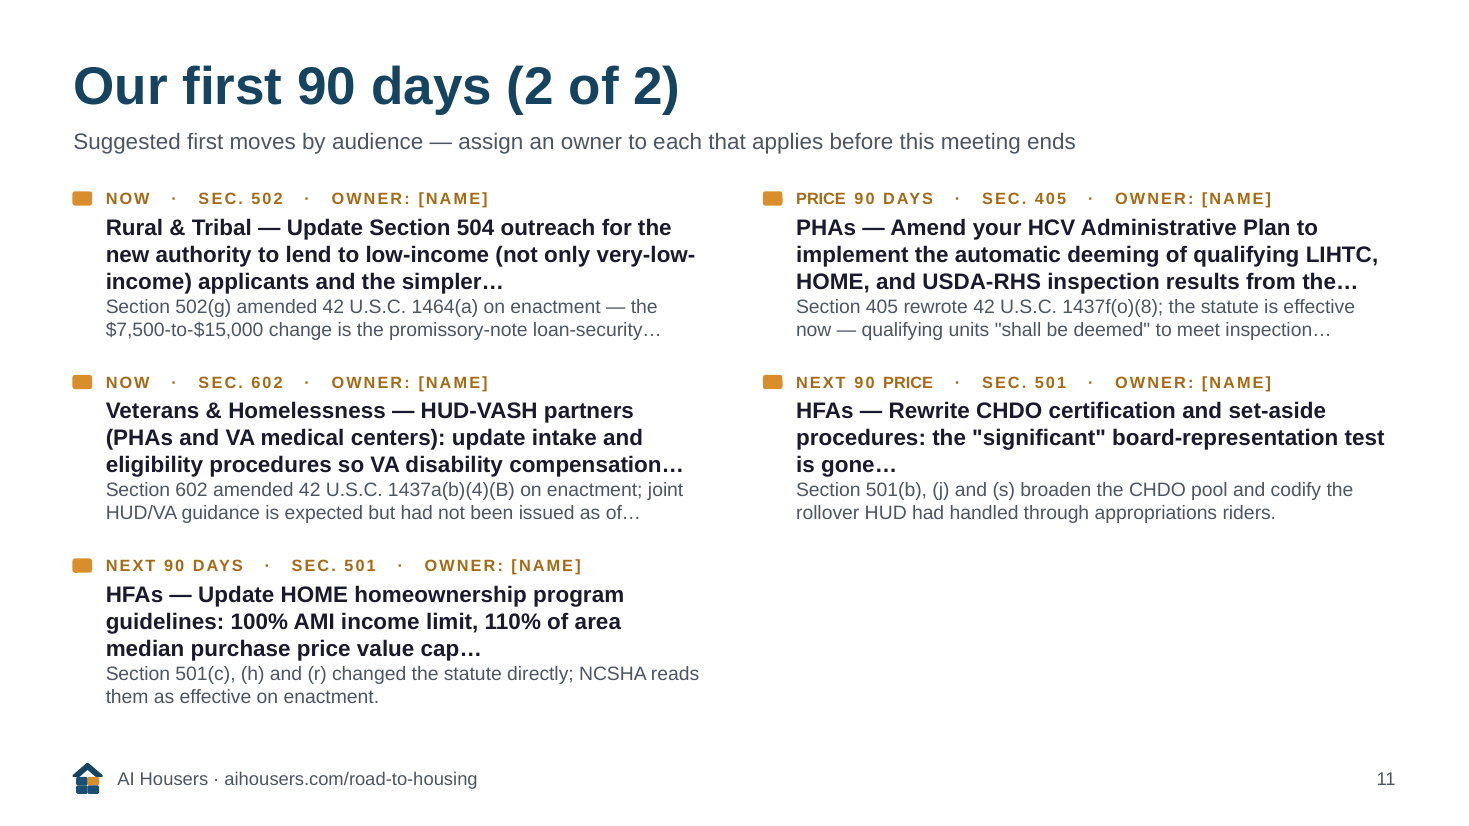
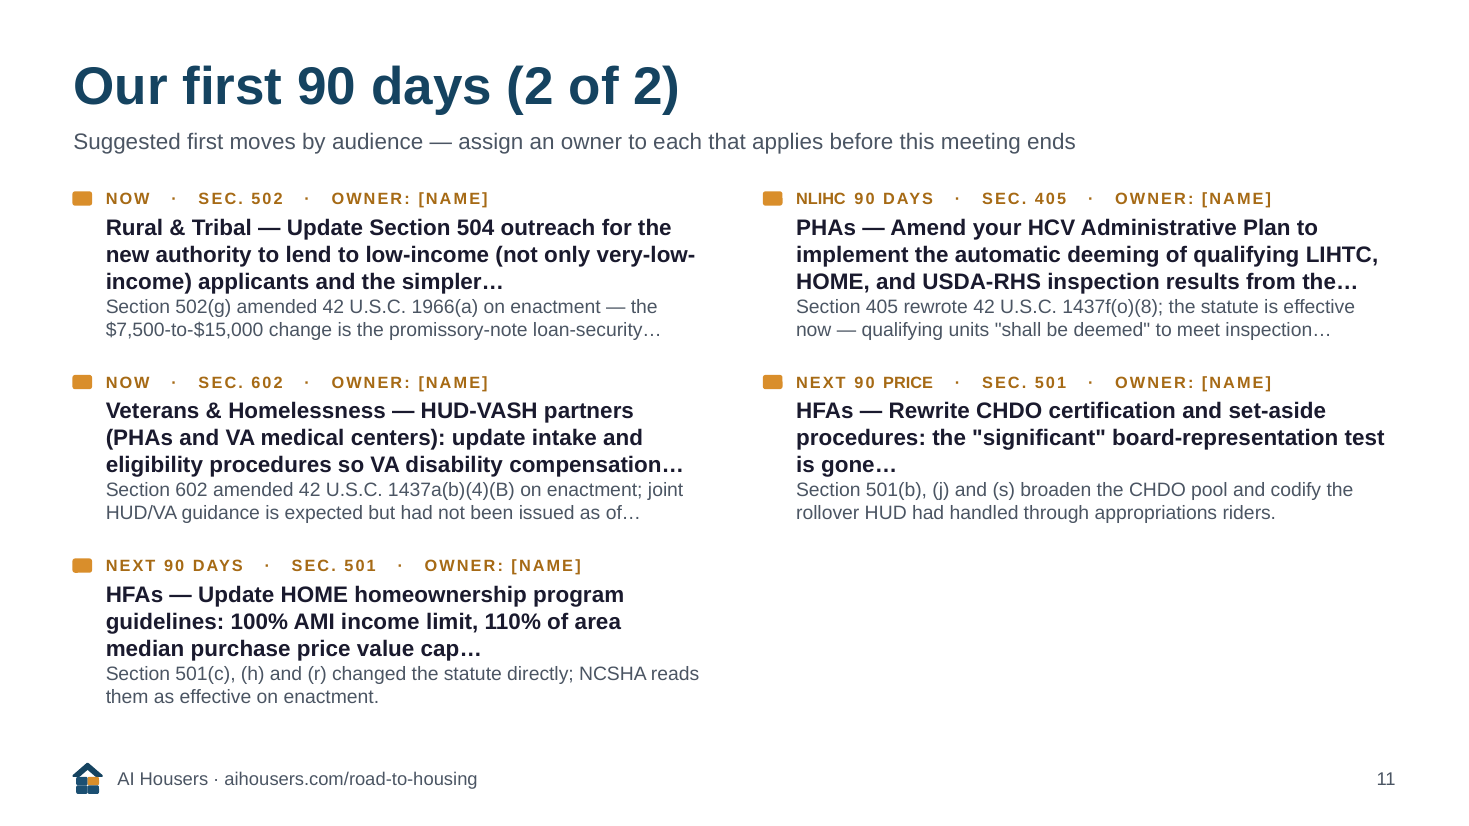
PRICE at (821, 199): PRICE -> NLIHC
1464(a: 1464(a -> 1966(a
